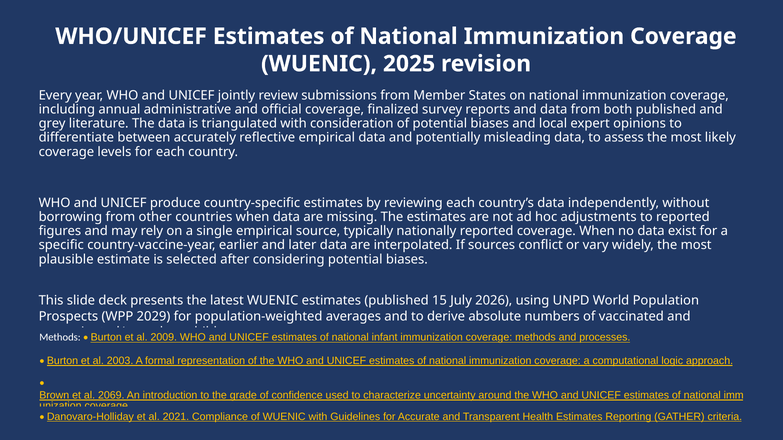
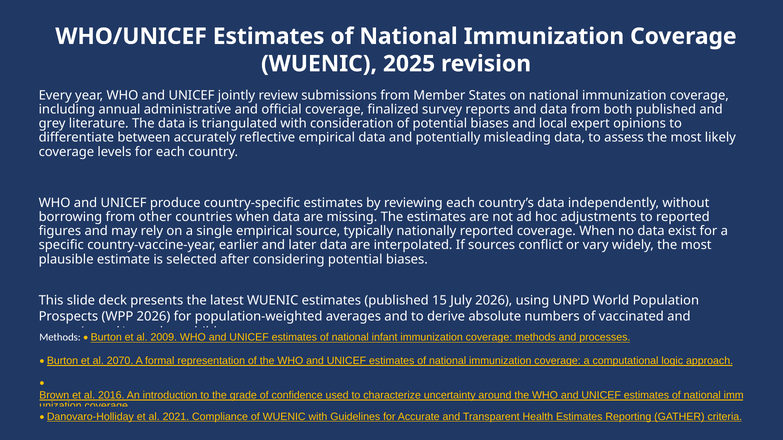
WPP 2029: 2029 -> 2026
2003: 2003 -> 2070
2069: 2069 -> 2016
